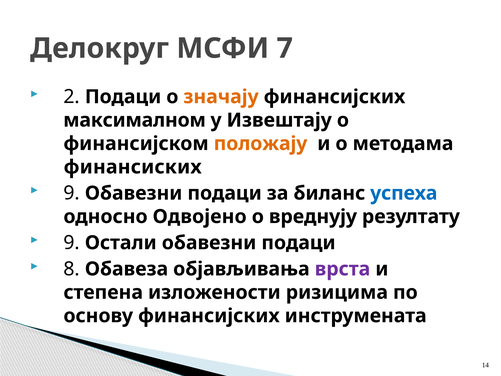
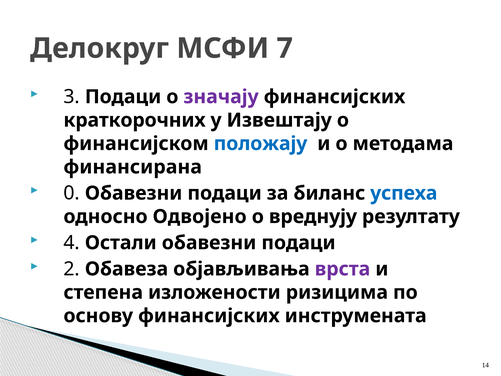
2: 2 -> 3
значају colour: orange -> purple
максималном: максималном -> краткорочних
положају colour: orange -> blue
финансиских: финансиских -> финансирана
9 at (72, 193): 9 -> 0
9 at (72, 243): 9 -> 4
8: 8 -> 2
